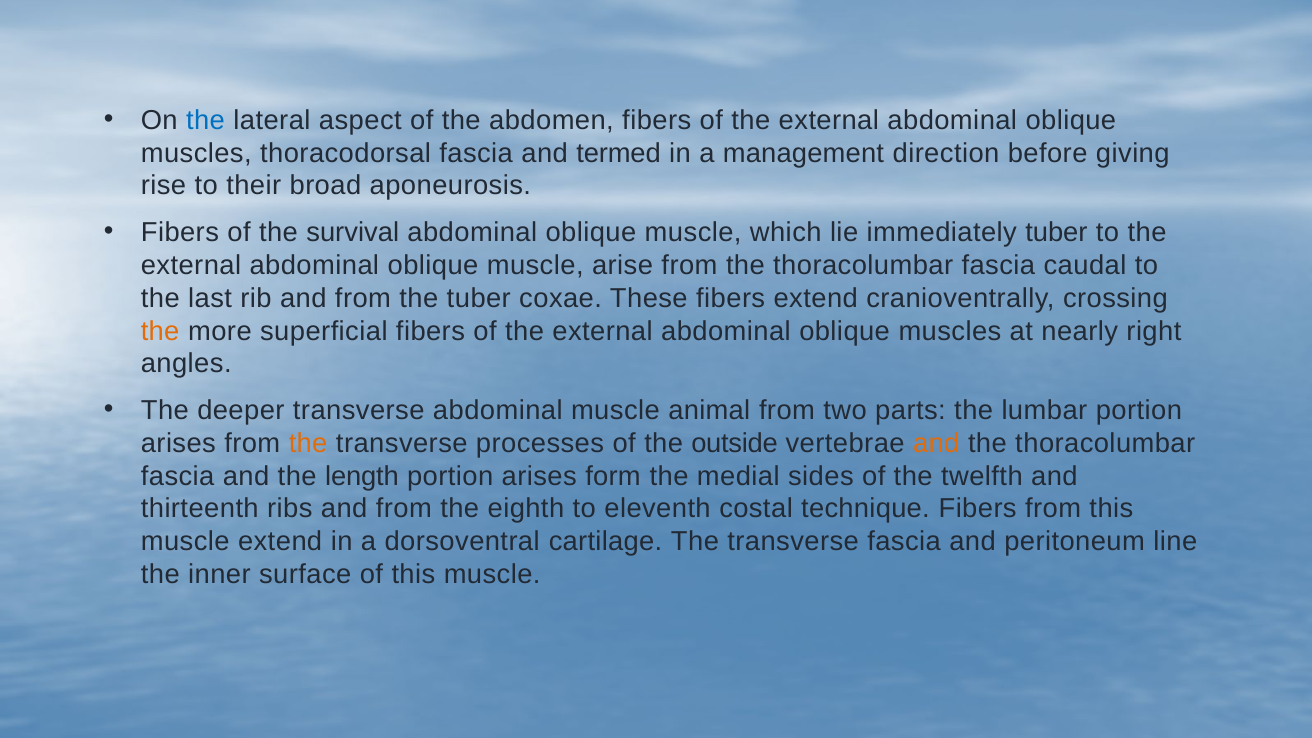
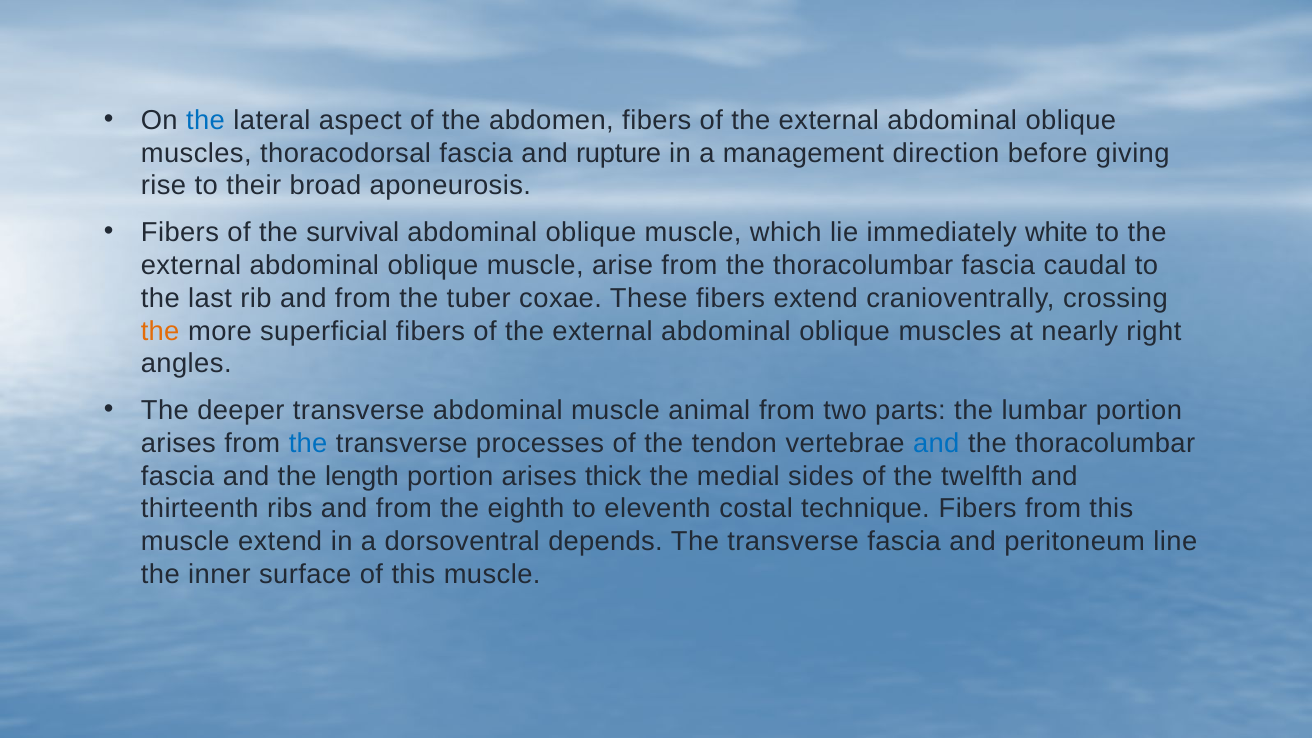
termed: termed -> rupture
immediately tuber: tuber -> white
the at (308, 443) colour: orange -> blue
outside: outside -> tendon
and at (936, 443) colour: orange -> blue
form: form -> thick
cartilage: cartilage -> depends
